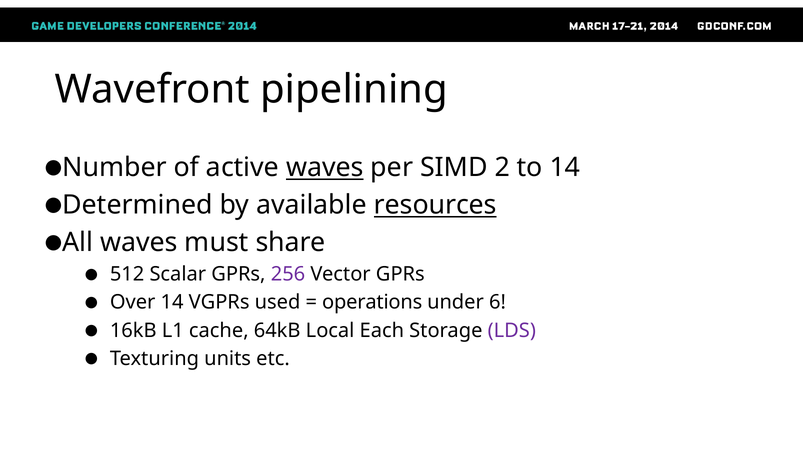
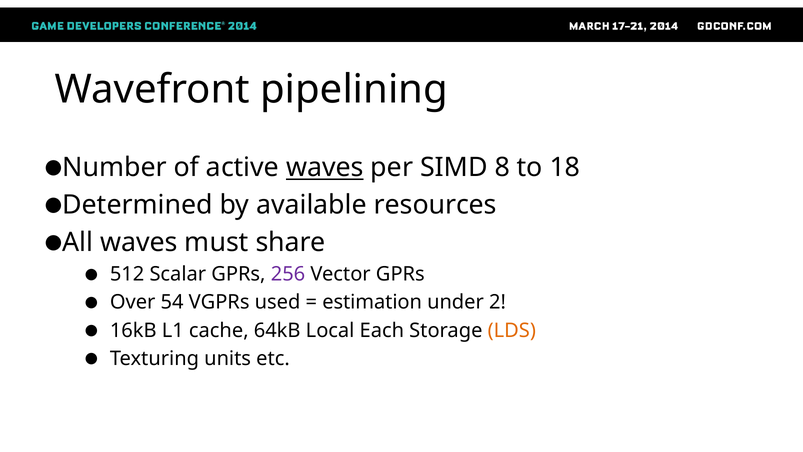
2: 2 -> 8
to 14: 14 -> 18
resources underline: present -> none
Over 14: 14 -> 54
operations: operations -> estimation
6: 6 -> 2
LDS colour: purple -> orange
